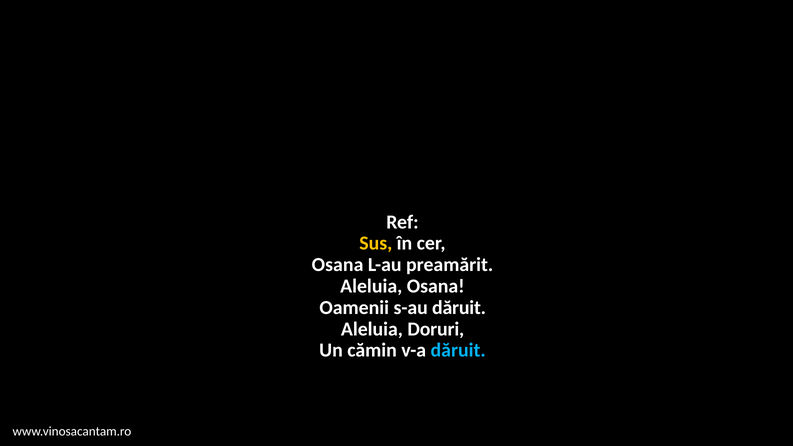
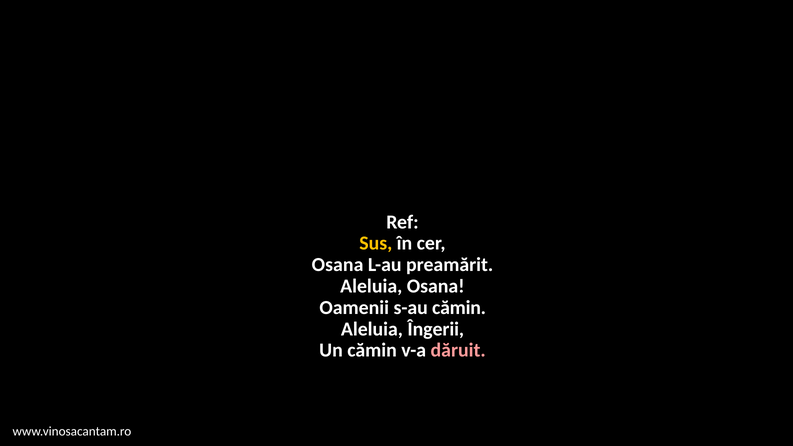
s-au dăruit: dăruit -> cămin
Doruri: Doruri -> Îngerii
dăruit at (458, 350) colour: light blue -> pink
